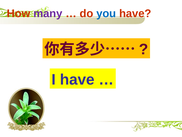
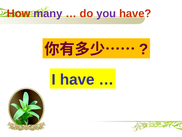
you colour: blue -> purple
